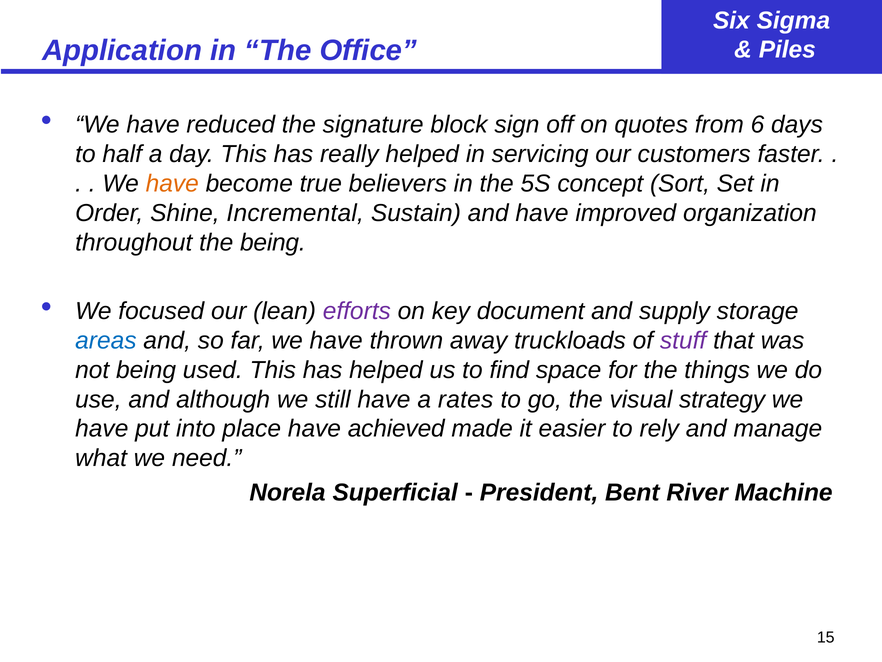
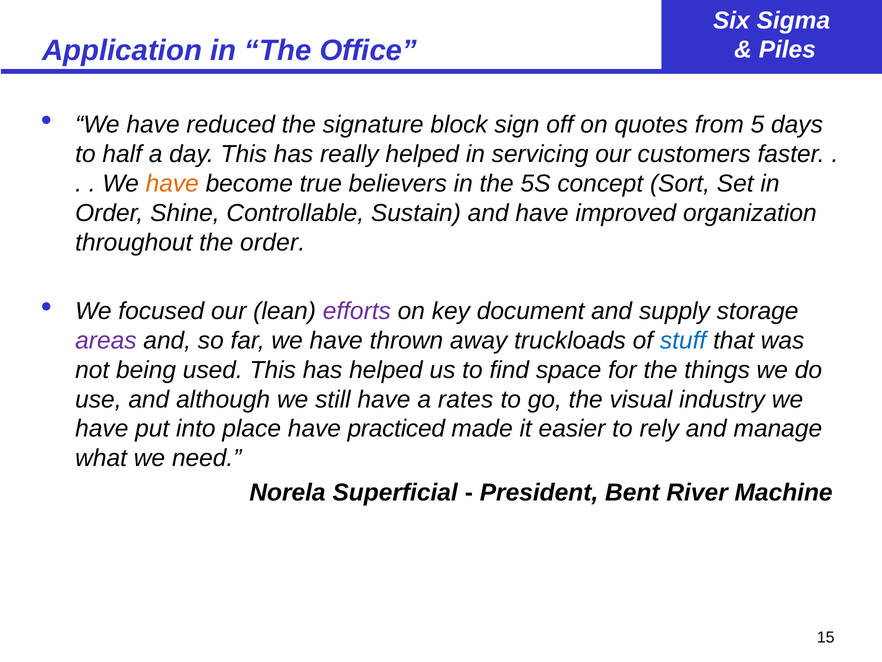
6: 6 -> 5
Incremental: Incremental -> Controllable
the being: being -> order
areas colour: blue -> purple
stuff colour: purple -> blue
strategy: strategy -> industry
achieved: achieved -> practiced
